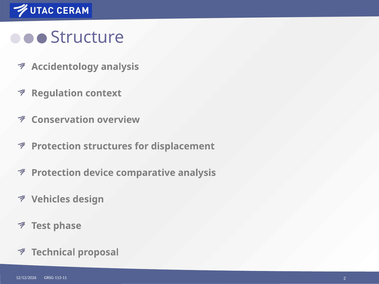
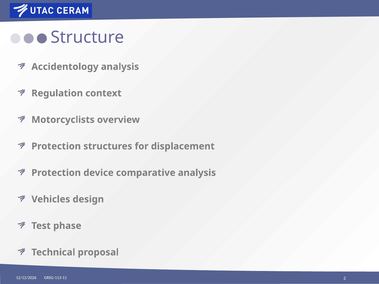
Conservation: Conservation -> Motorcyclists
